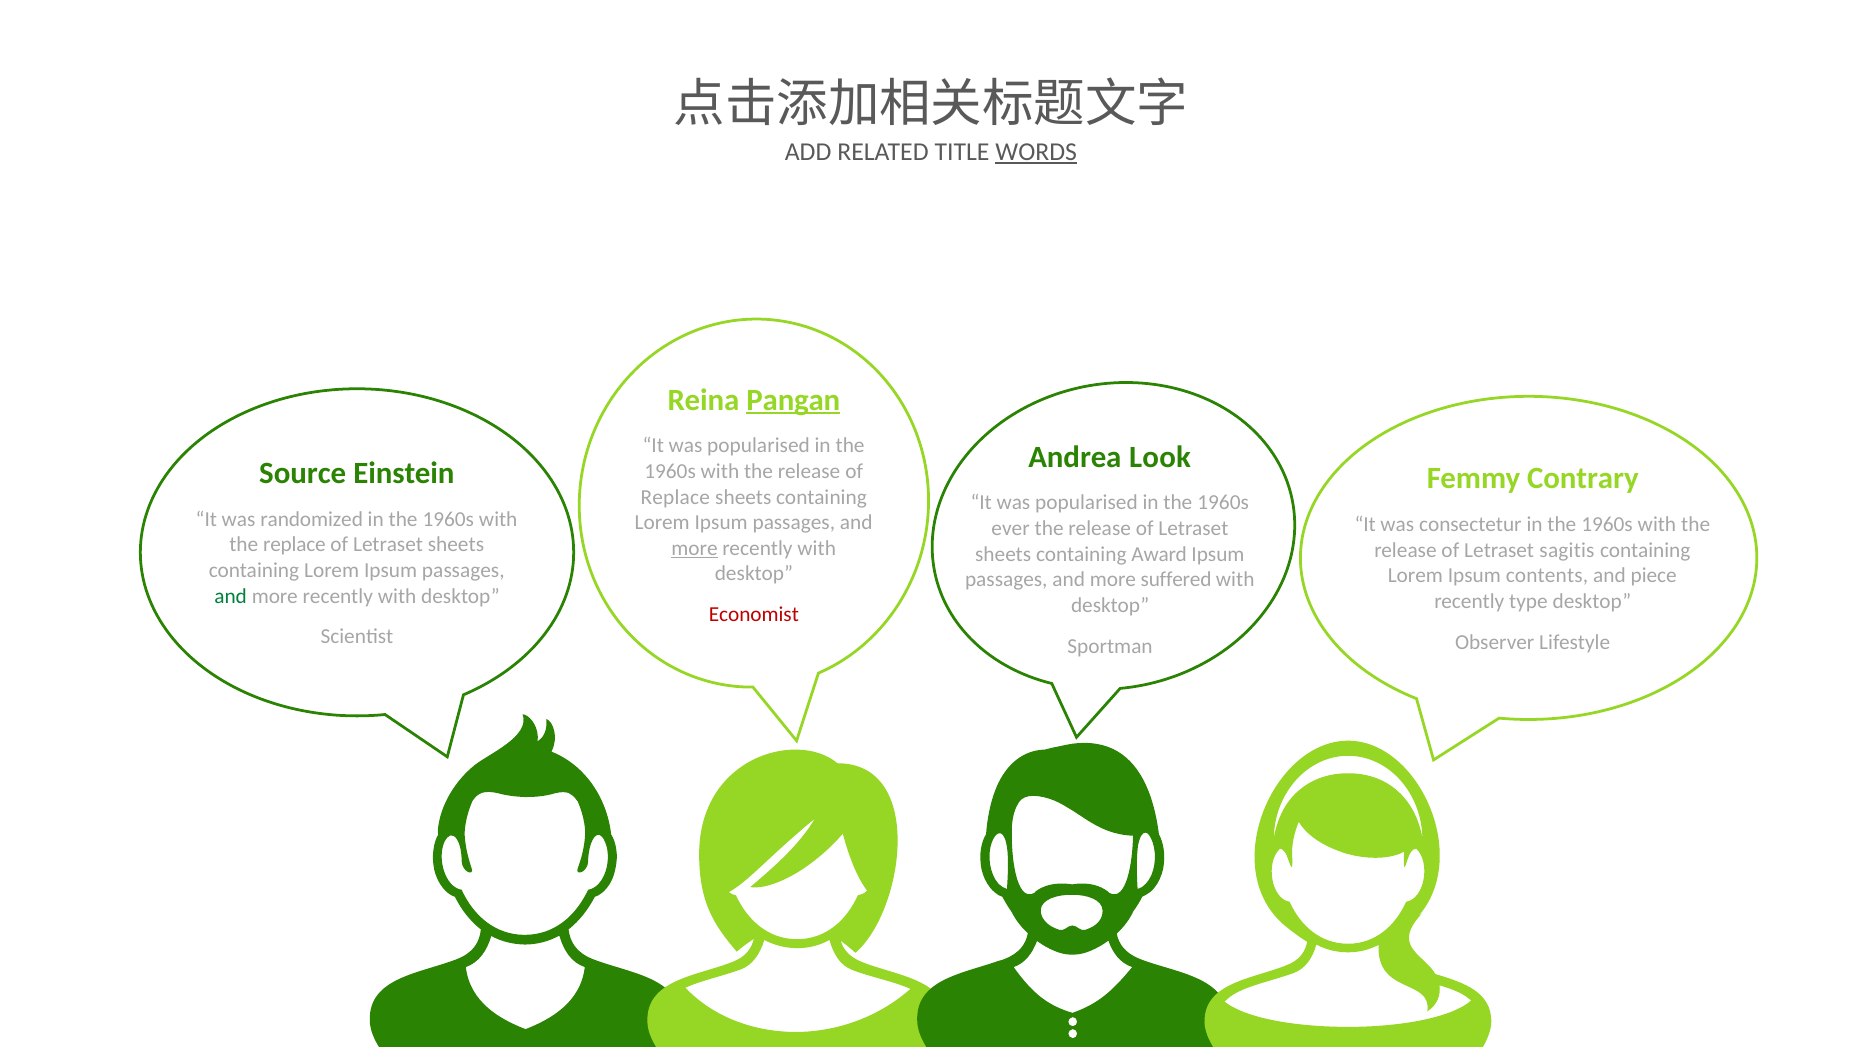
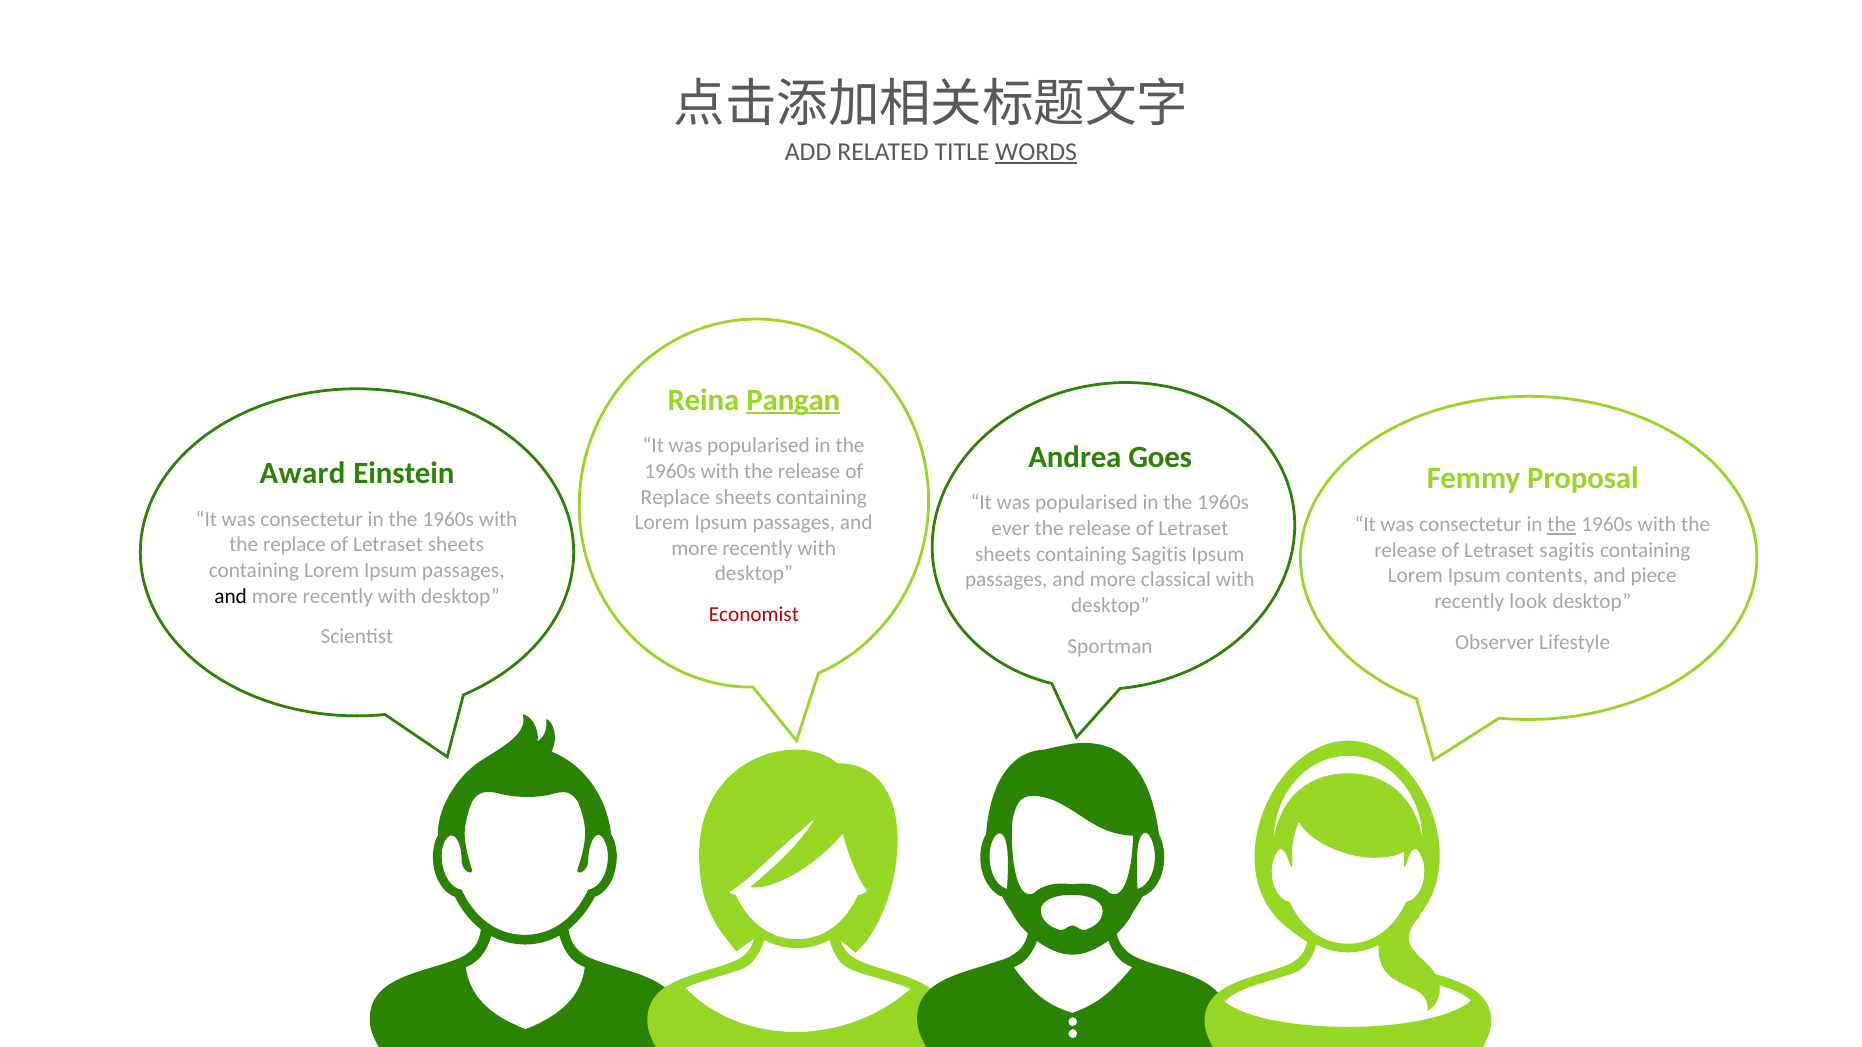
Look: Look -> Goes
Source: Source -> Award
Contrary: Contrary -> Proposal
randomized at (312, 519): randomized -> consectetur
the at (1562, 525) underline: none -> present
more at (695, 548) underline: present -> none
containing Award: Award -> Sagitis
suffered: suffered -> classical
and at (231, 596) colour: green -> black
type: type -> look
